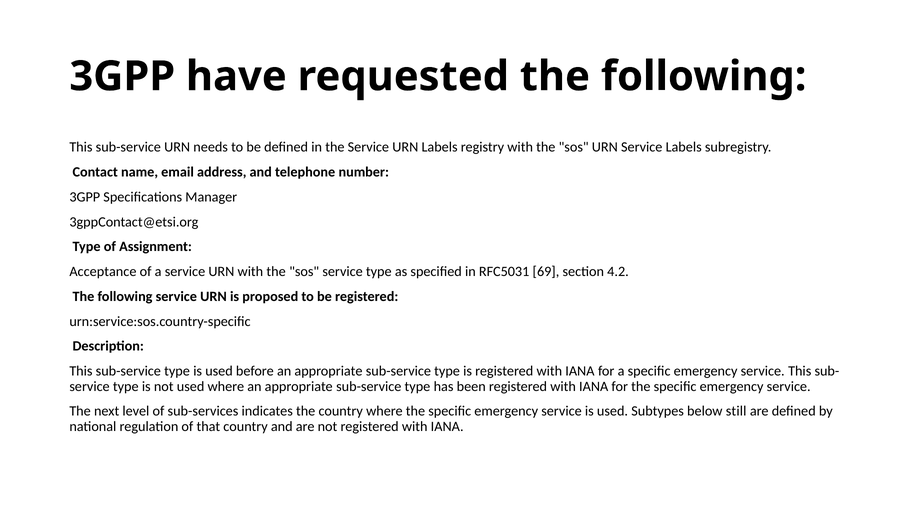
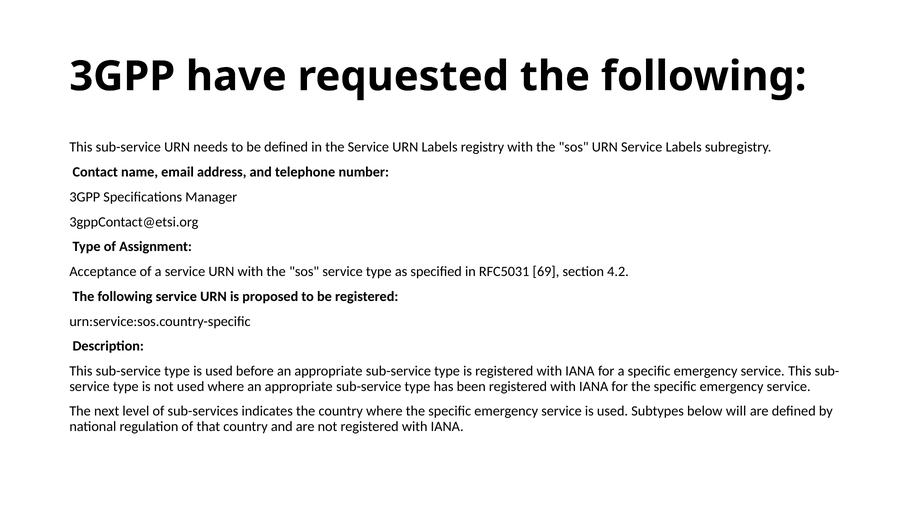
still: still -> will
